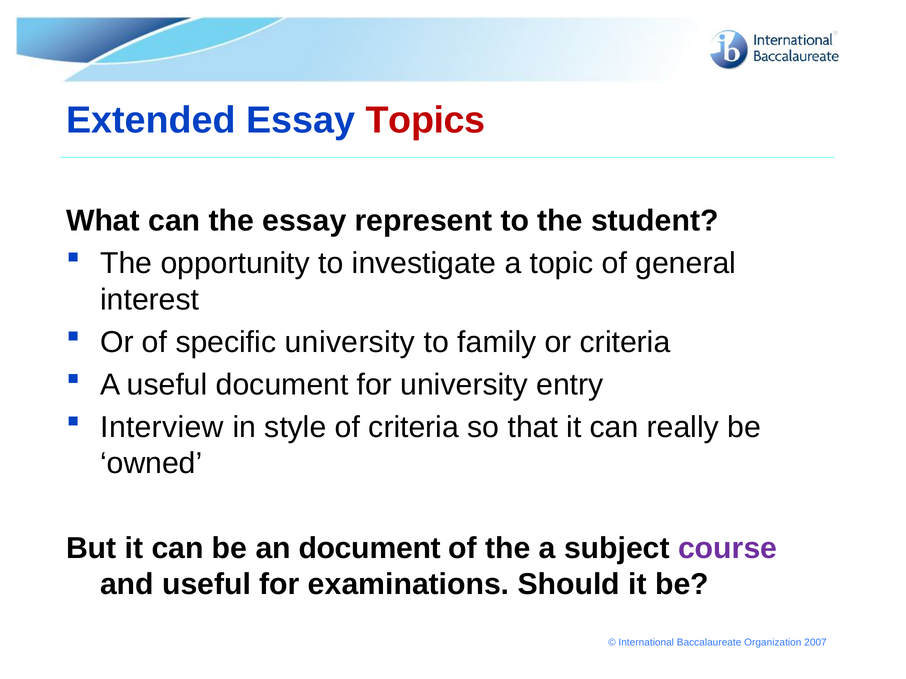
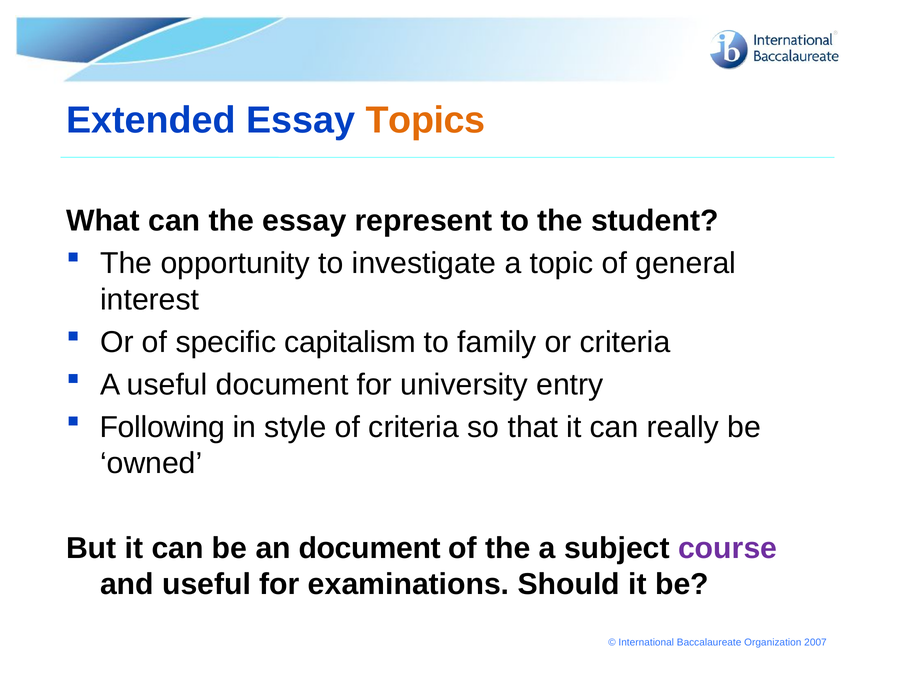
Topics colour: red -> orange
specific university: university -> capitalism
Interview: Interview -> Following
